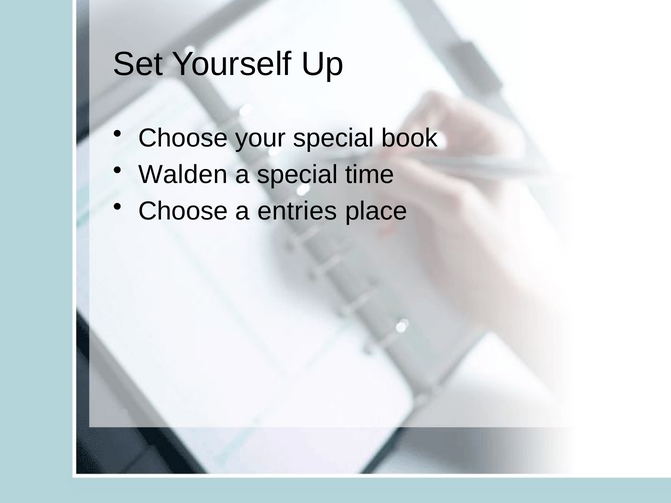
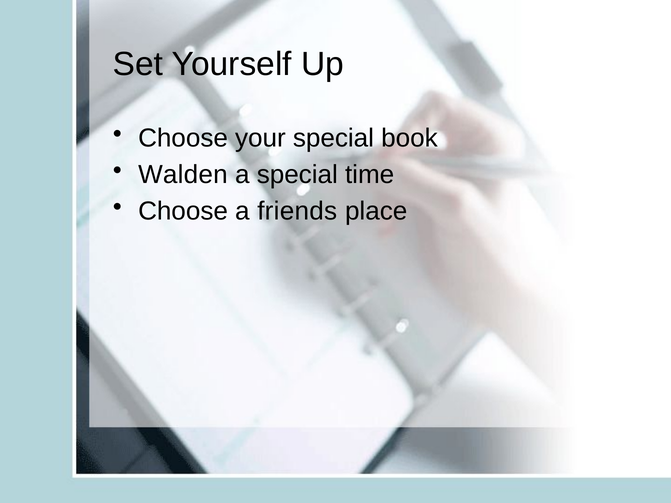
entries: entries -> friends
